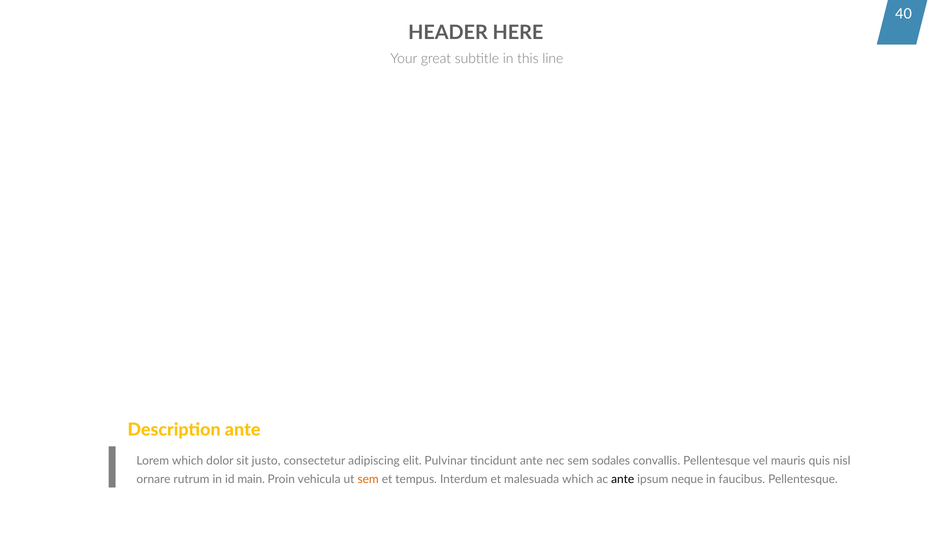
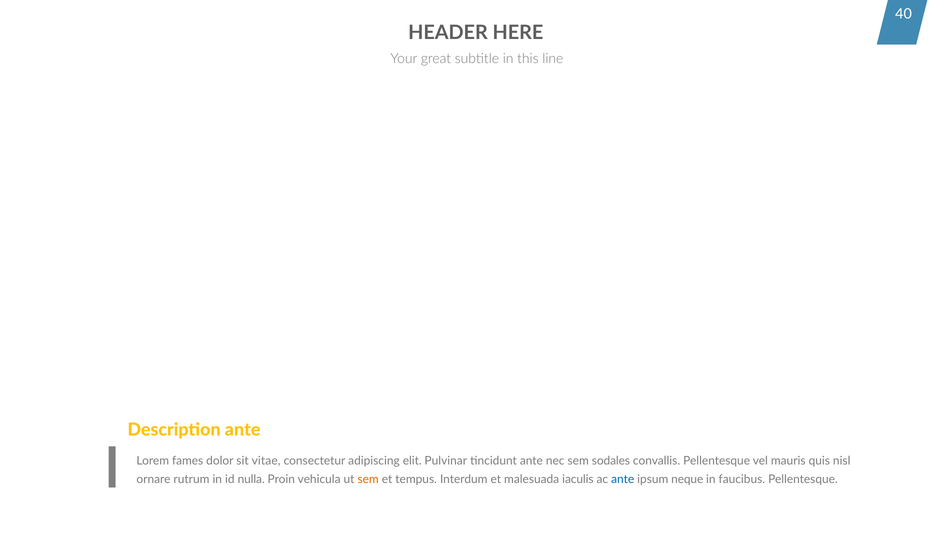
Lorem which: which -> fames
justo: justo -> vitae
main: main -> nulla
malesuada which: which -> iaculis
ante at (623, 480) colour: black -> blue
